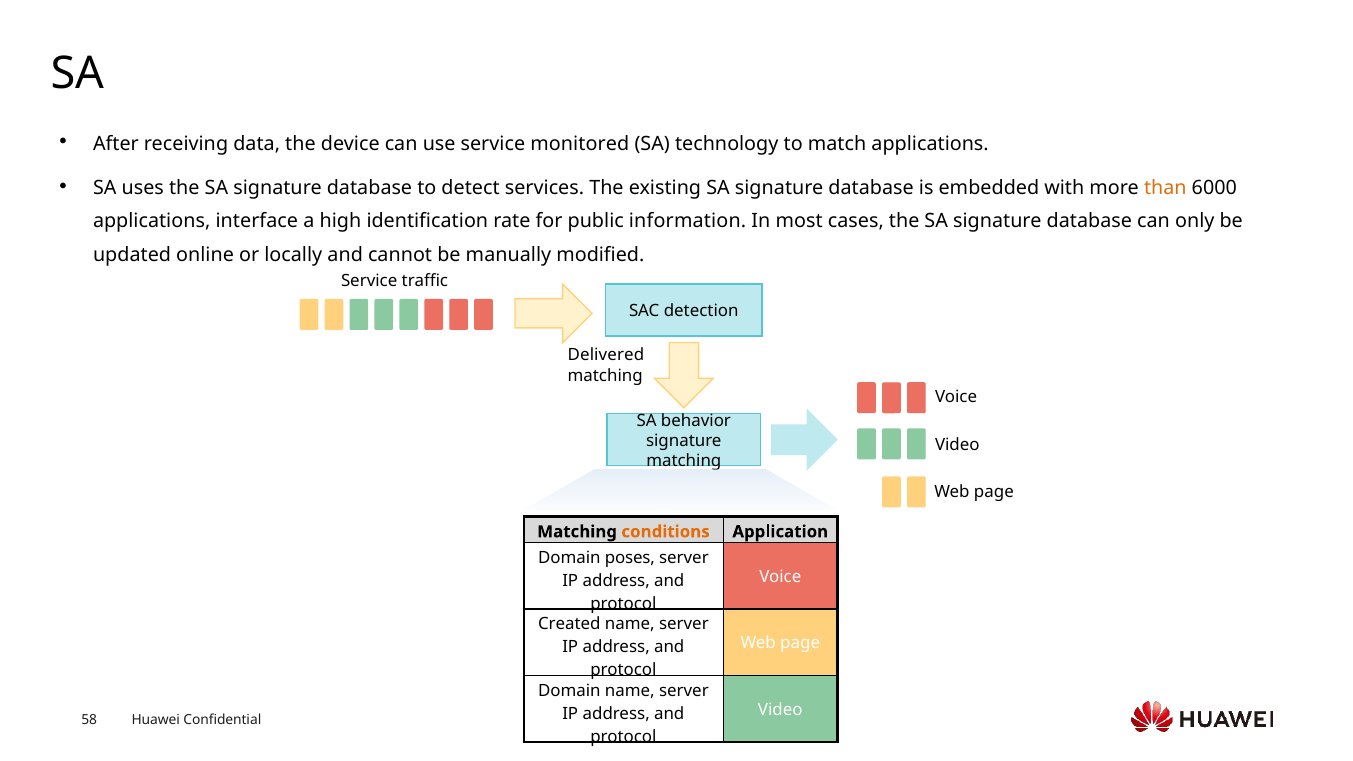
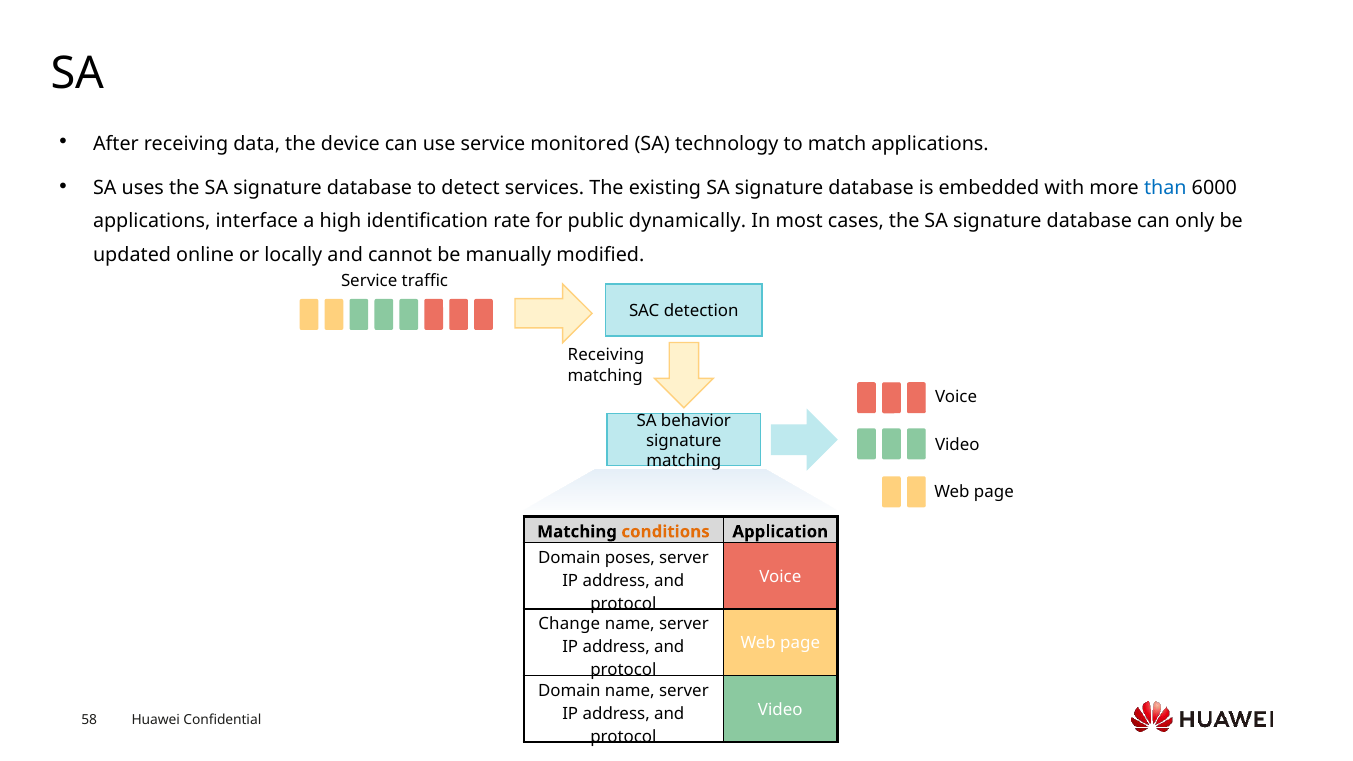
than colour: orange -> blue
information: information -> dynamically
Delivered at (606, 355): Delivered -> Receiving
Created: Created -> Change
